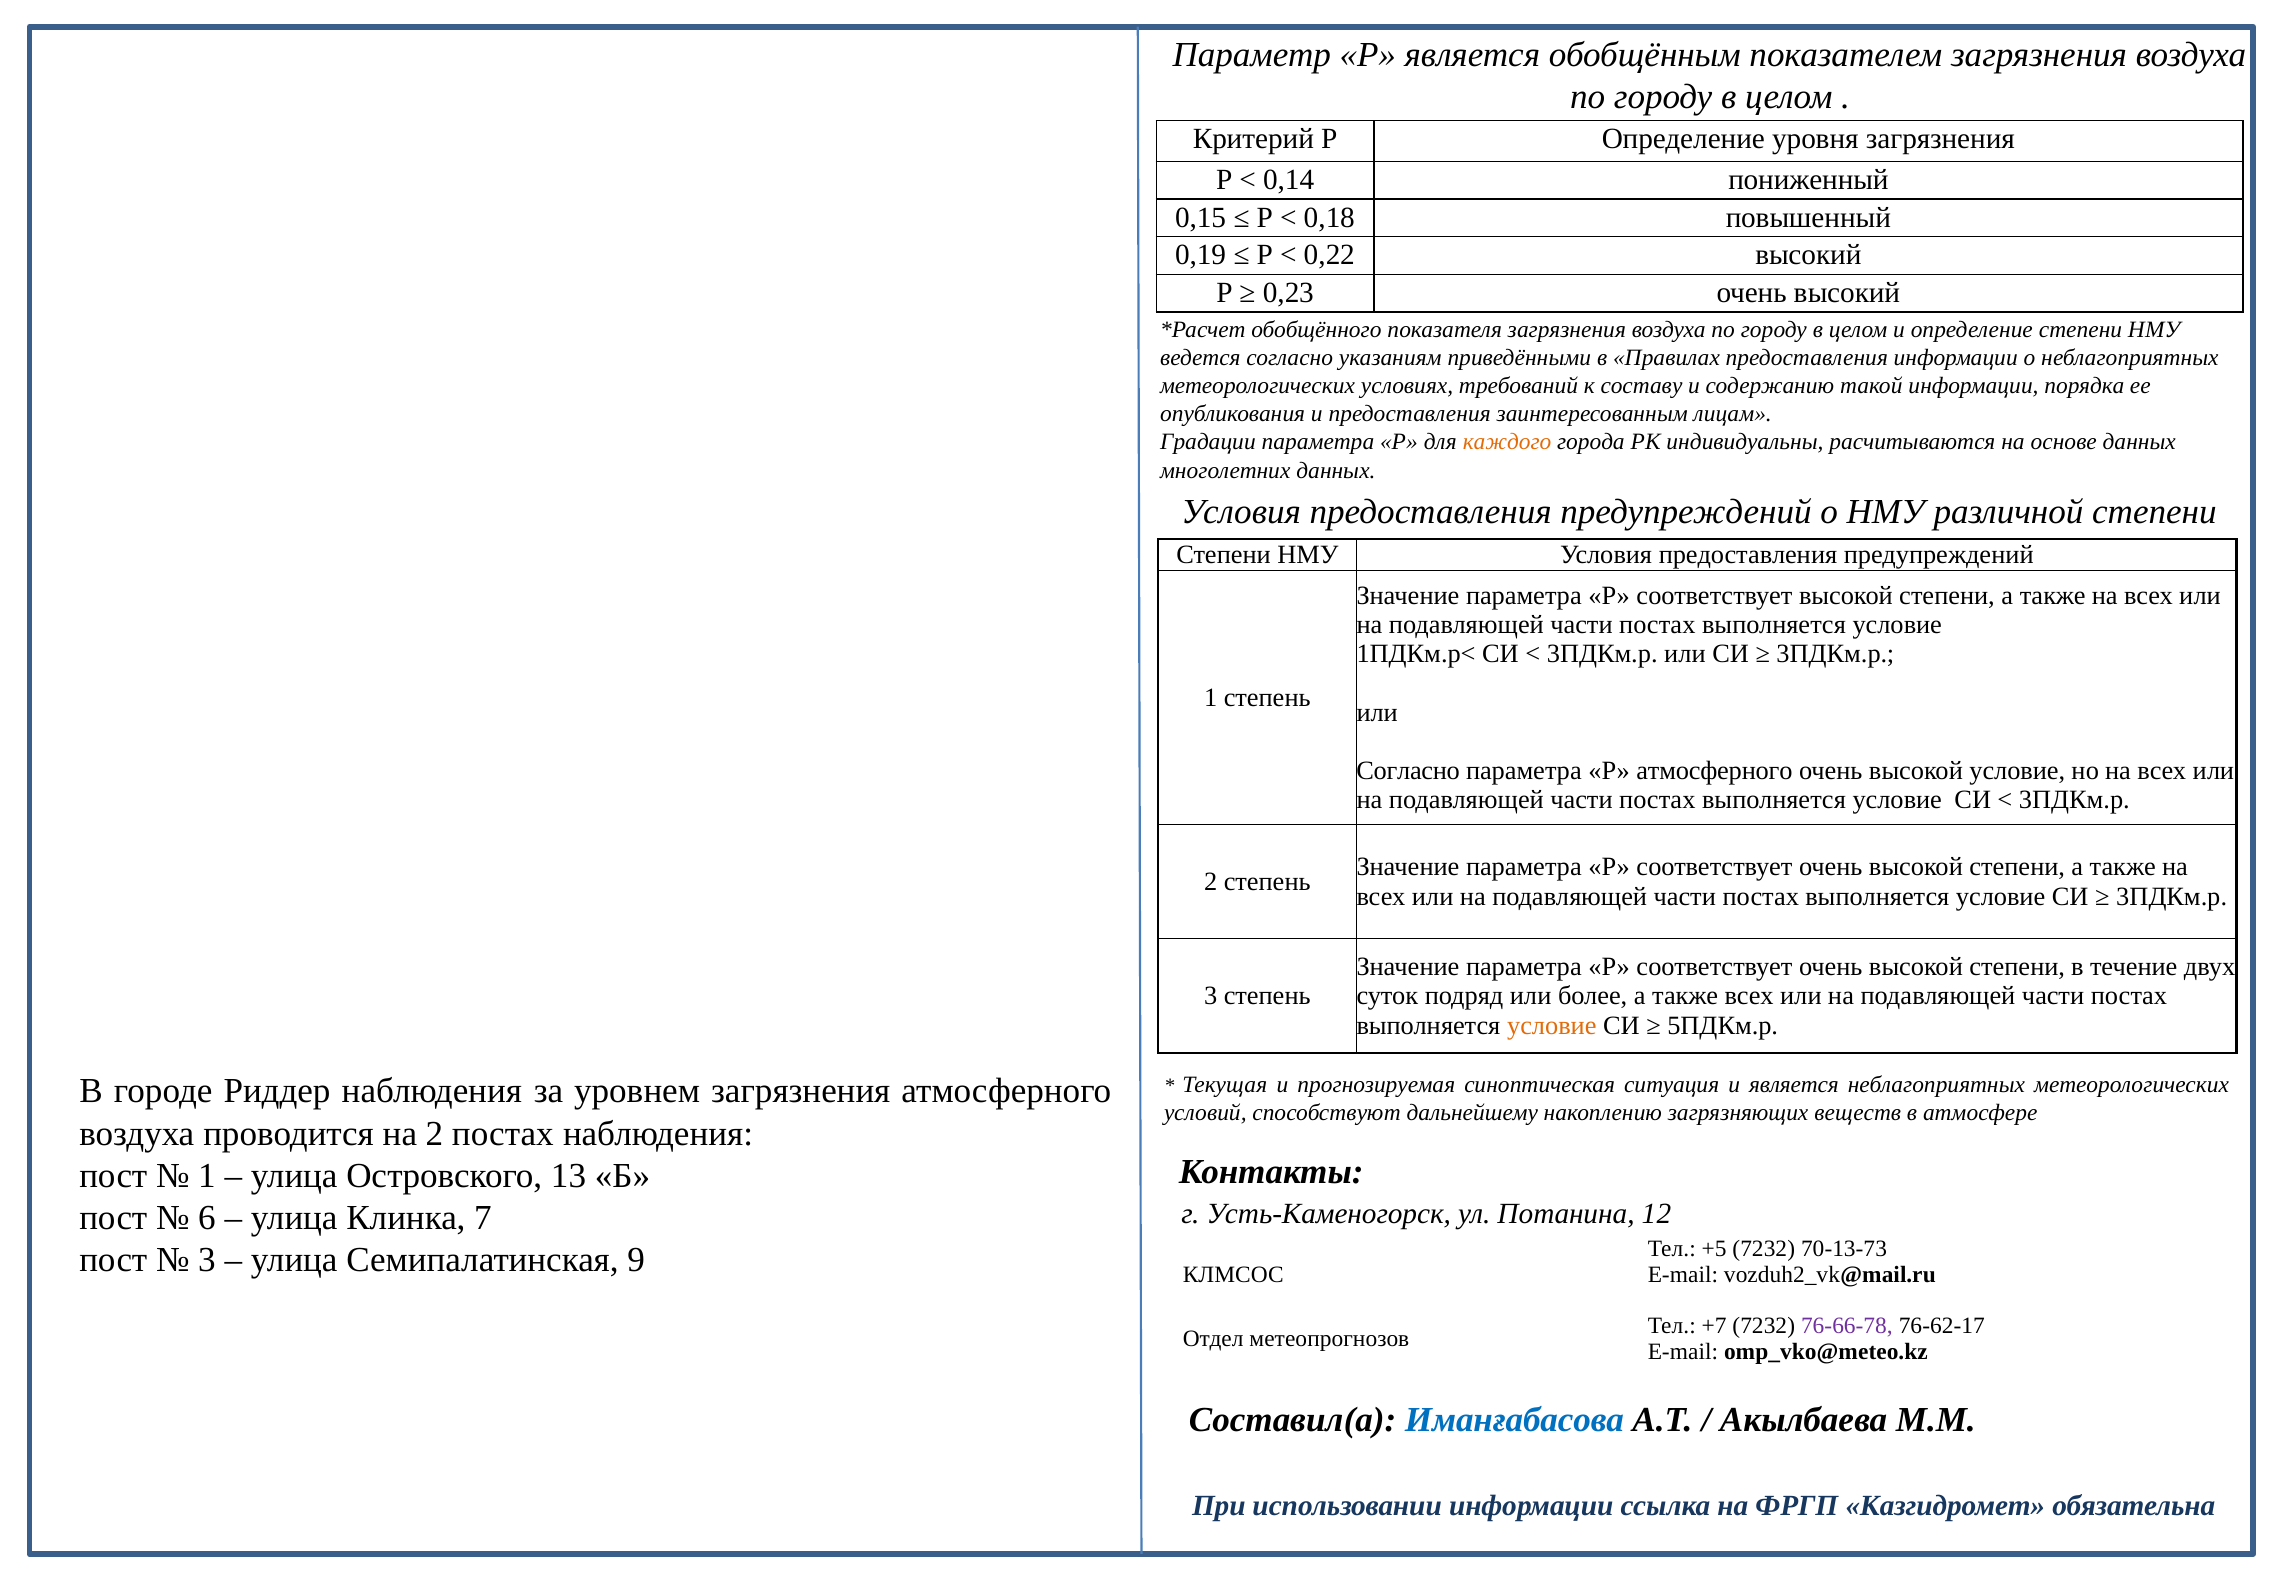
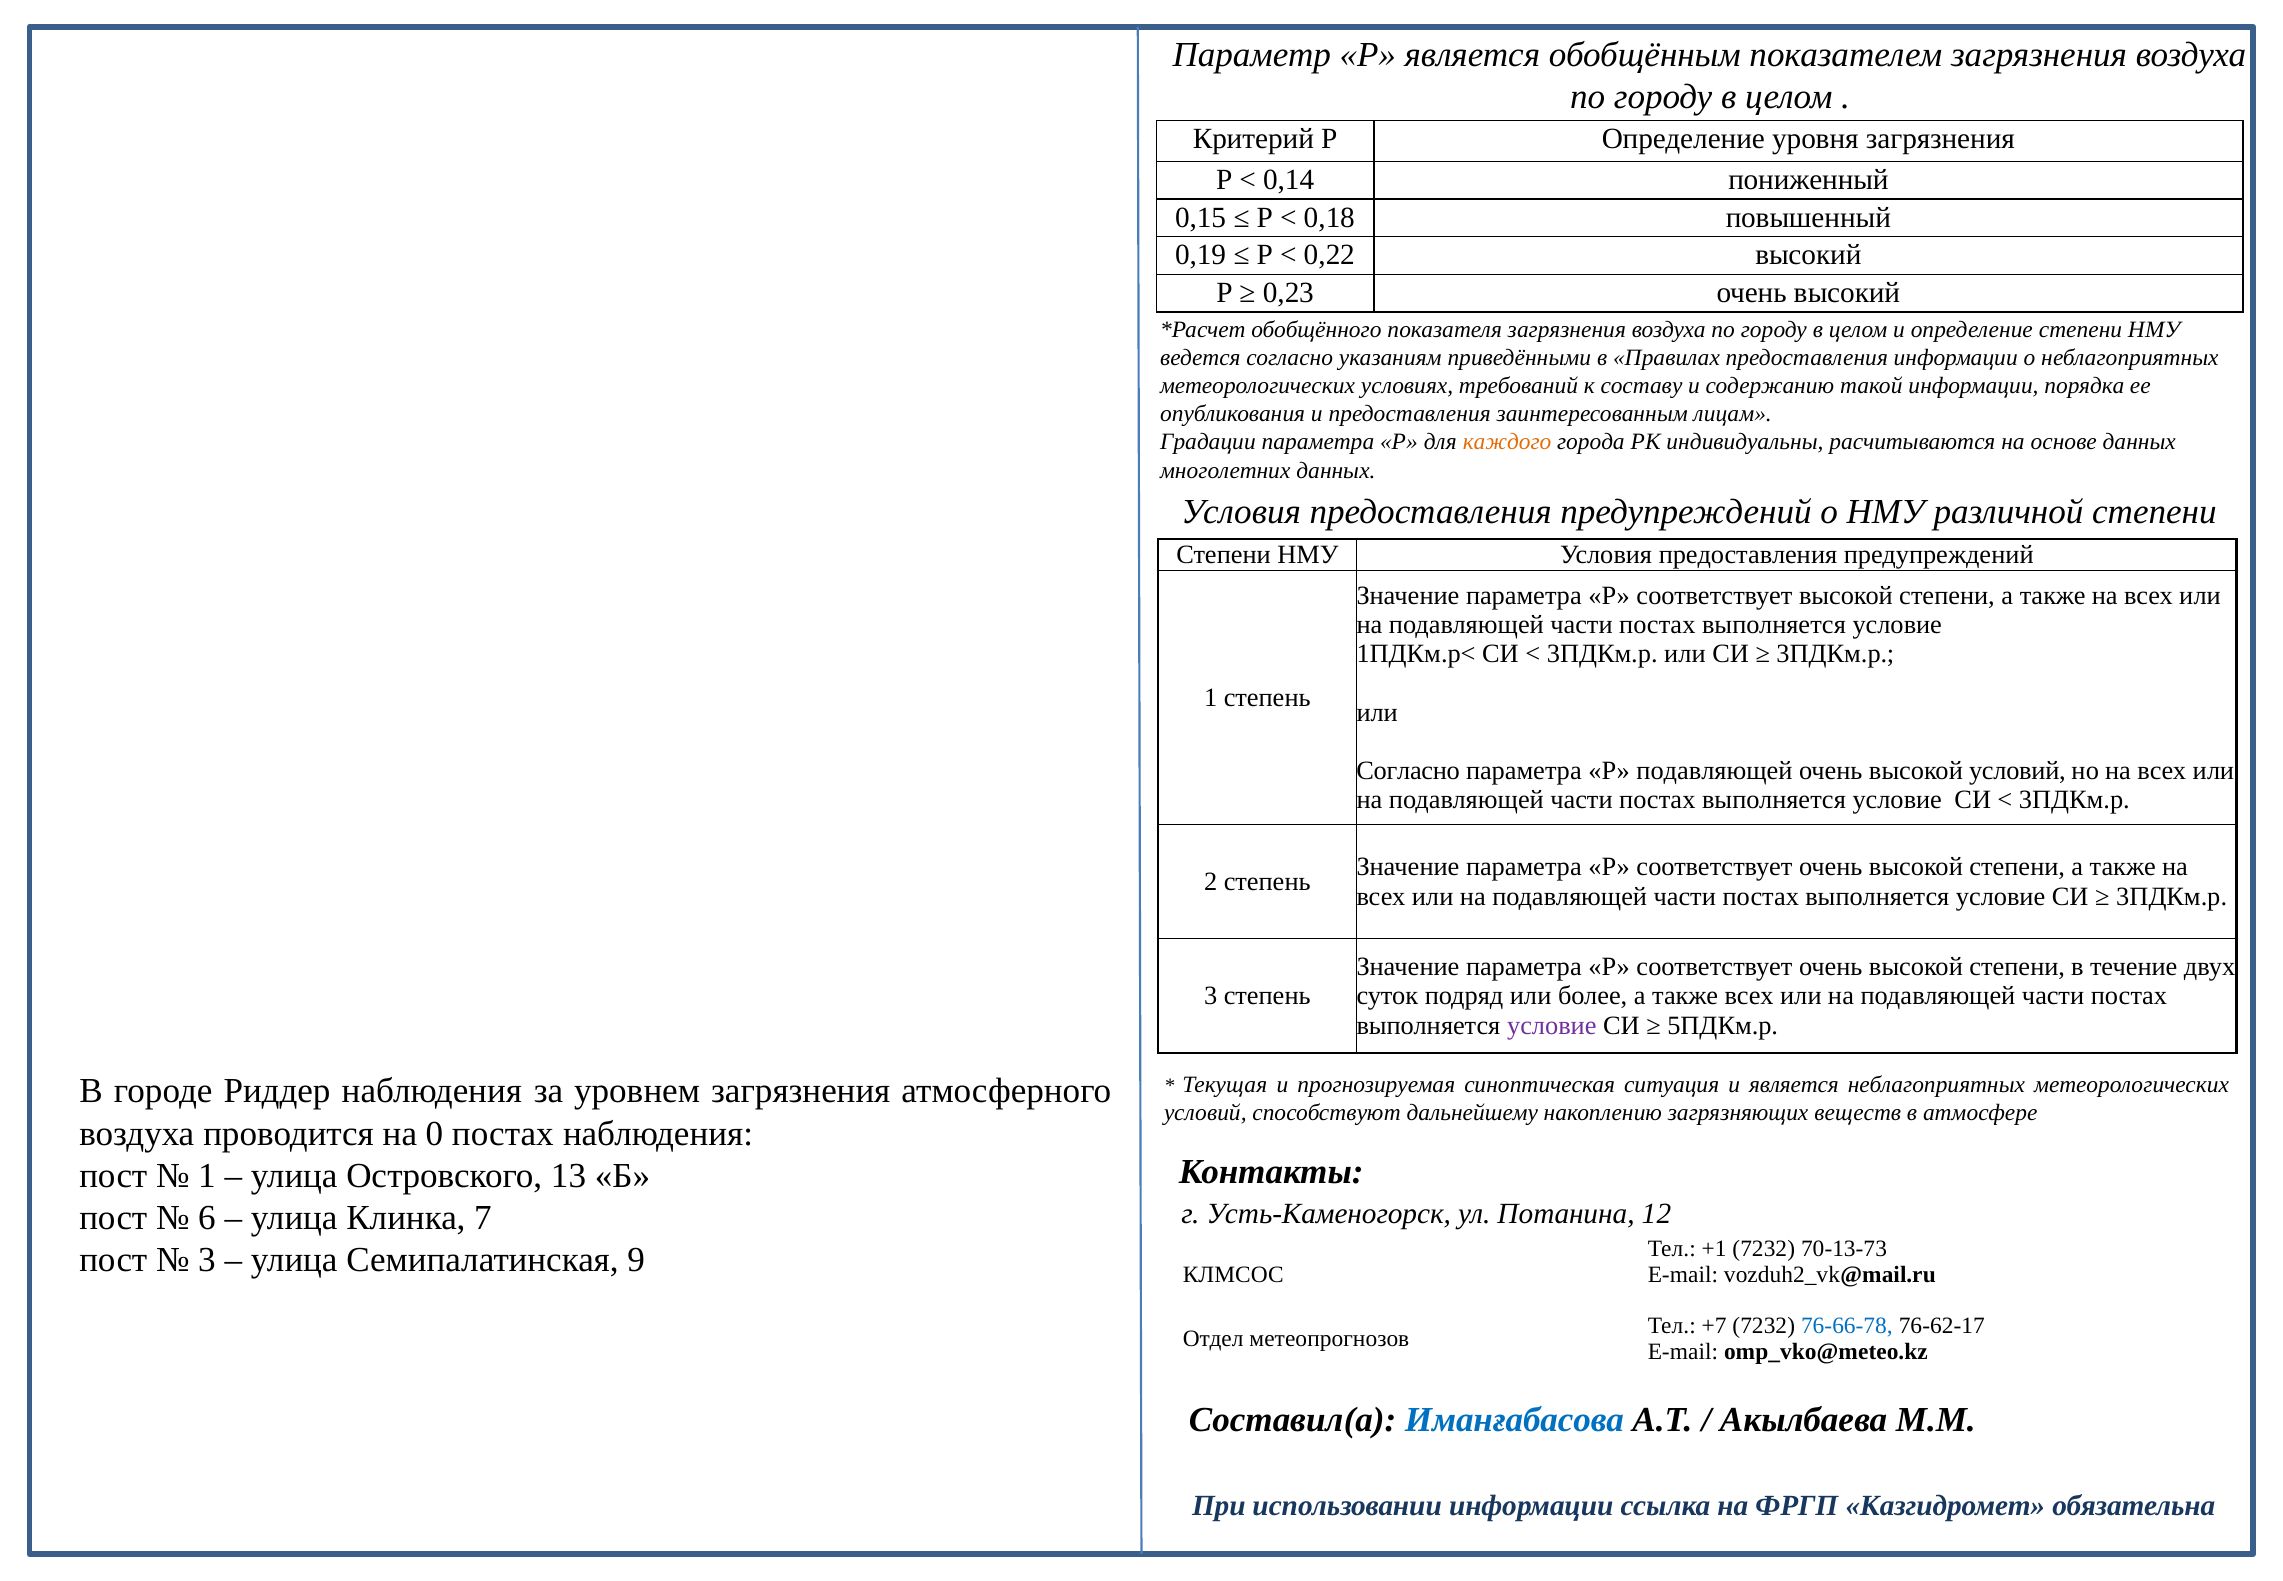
Р атмосферного: атмосферного -> подавляющей
высокой условие: условие -> условий
условие at (1552, 1025) colour: orange -> purple
на 2: 2 -> 0
+5: +5 -> +1
76-66-78 colour: purple -> blue
